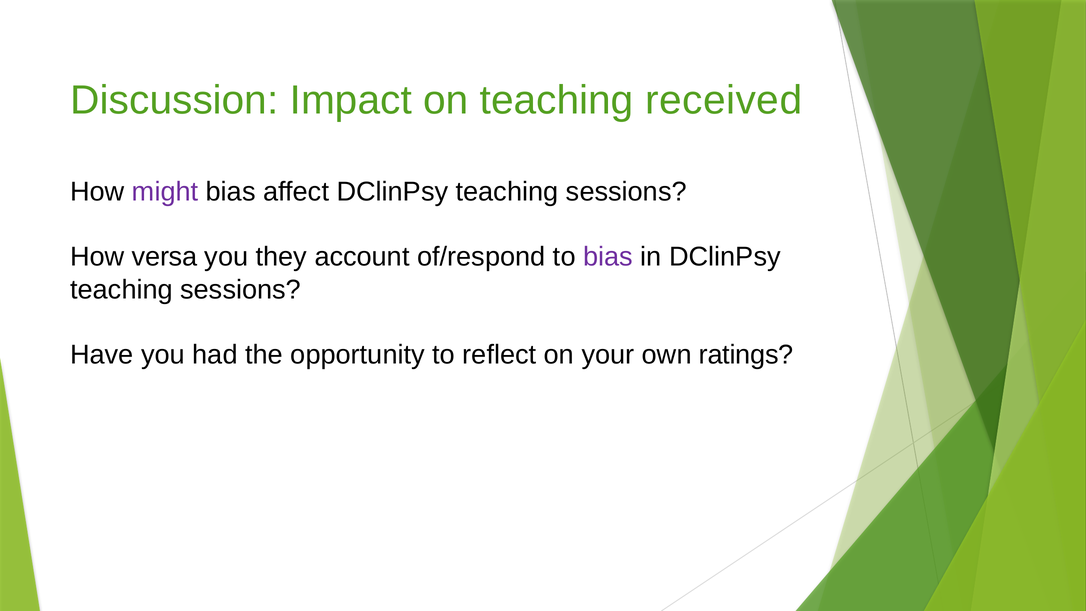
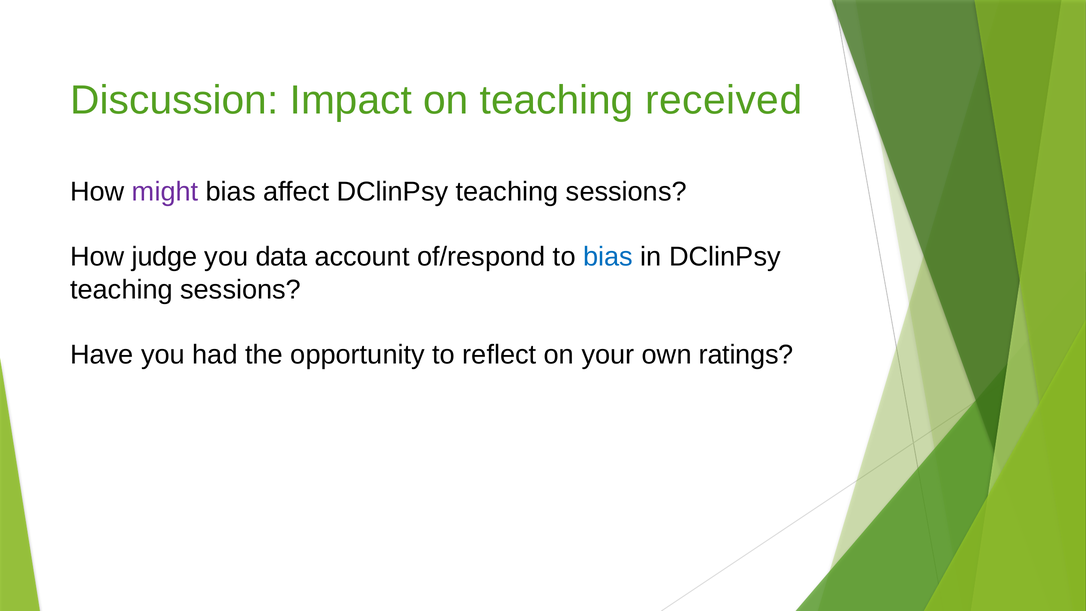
versa: versa -> judge
they: they -> data
bias at (608, 257) colour: purple -> blue
